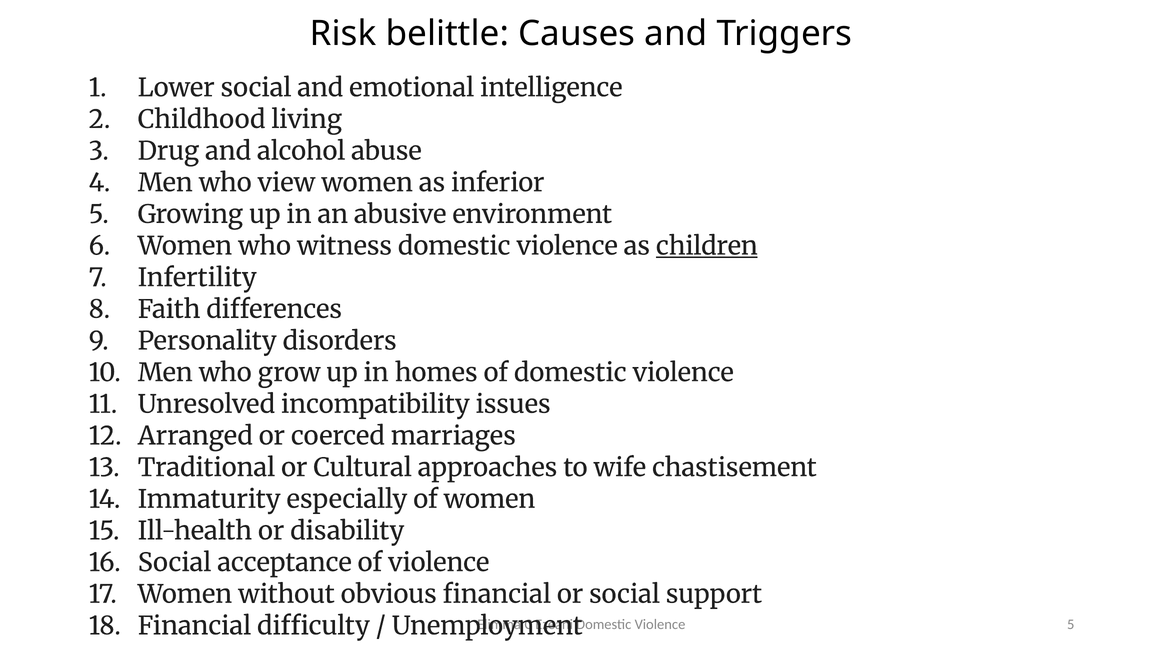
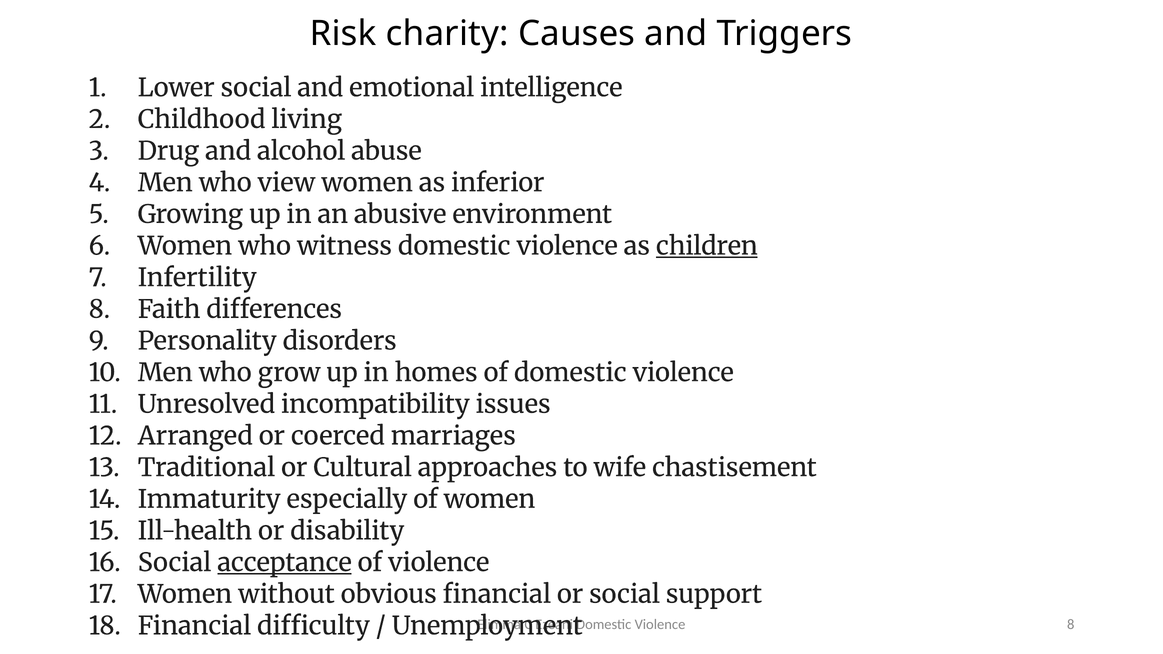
belittle: belittle -> charity
acceptance underline: none -> present
Violence 5: 5 -> 8
